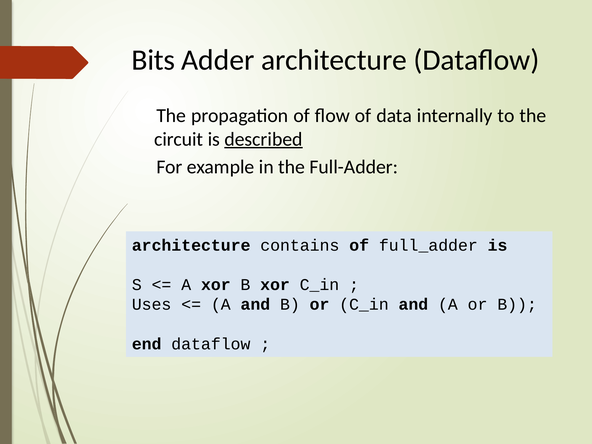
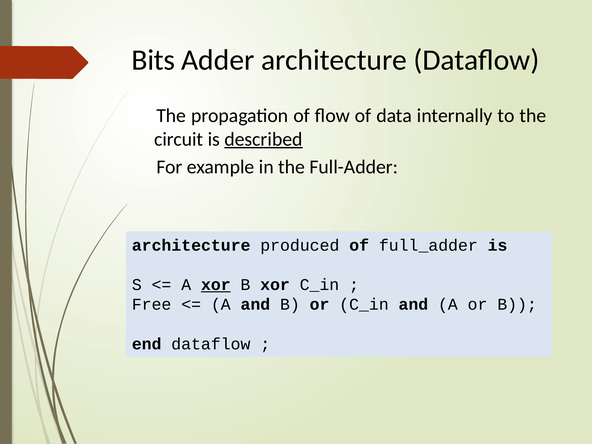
contains: contains -> produced
xor at (216, 285) underline: none -> present
Uses: Uses -> Free
